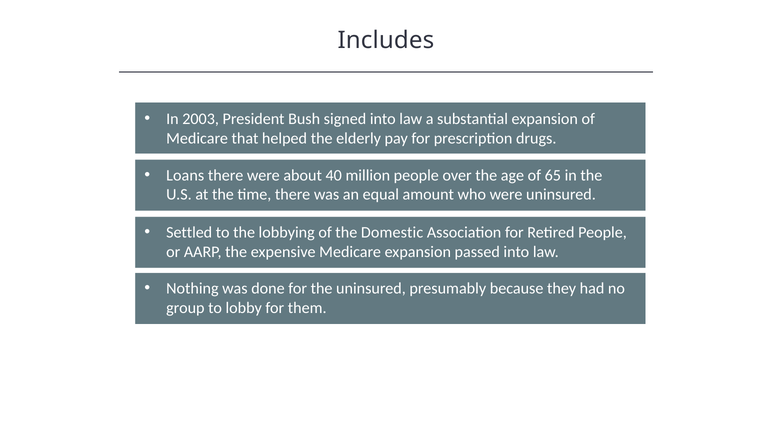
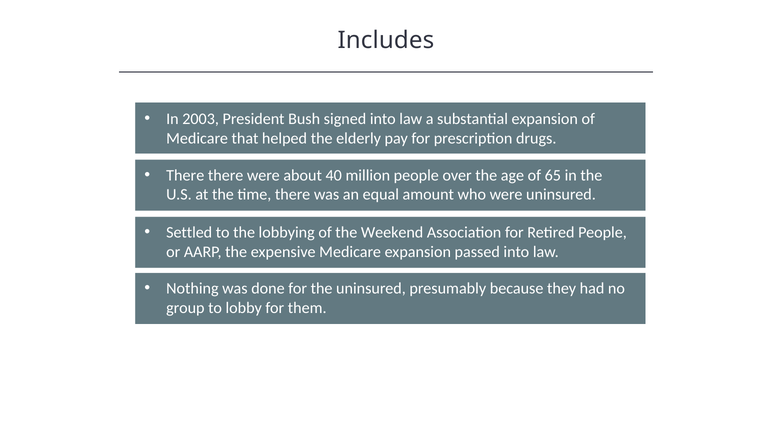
Loans at (185, 175): Loans -> There
Domestic: Domestic -> Weekend
